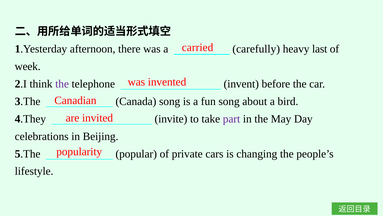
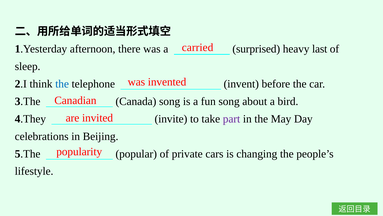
carefully: carefully -> surprised
week: week -> sleep
the at (62, 84) colour: purple -> blue
